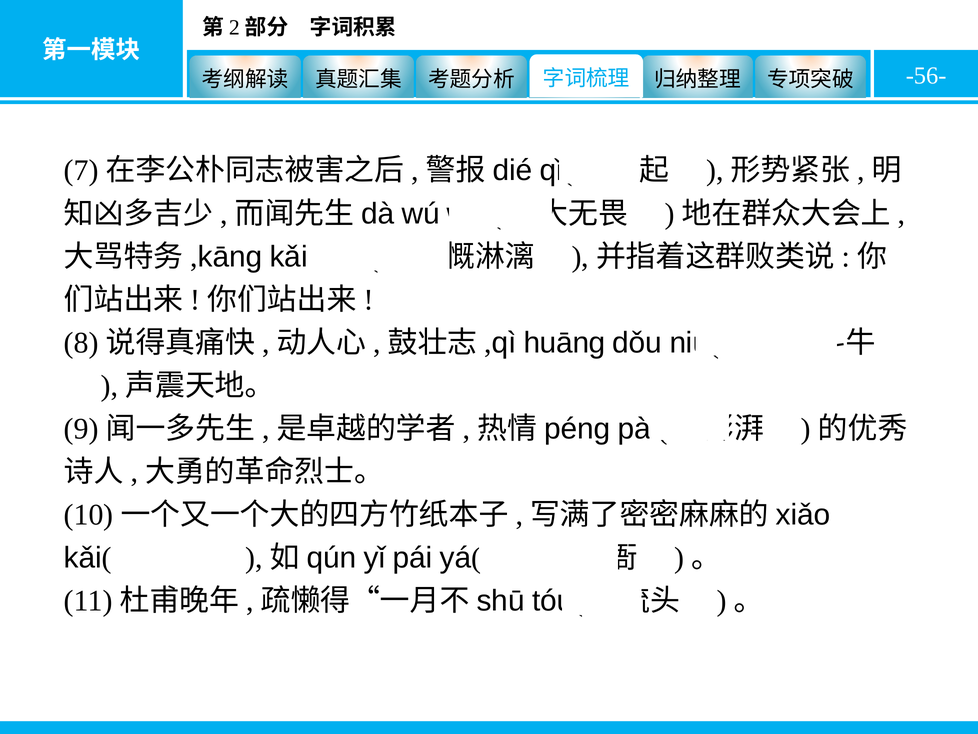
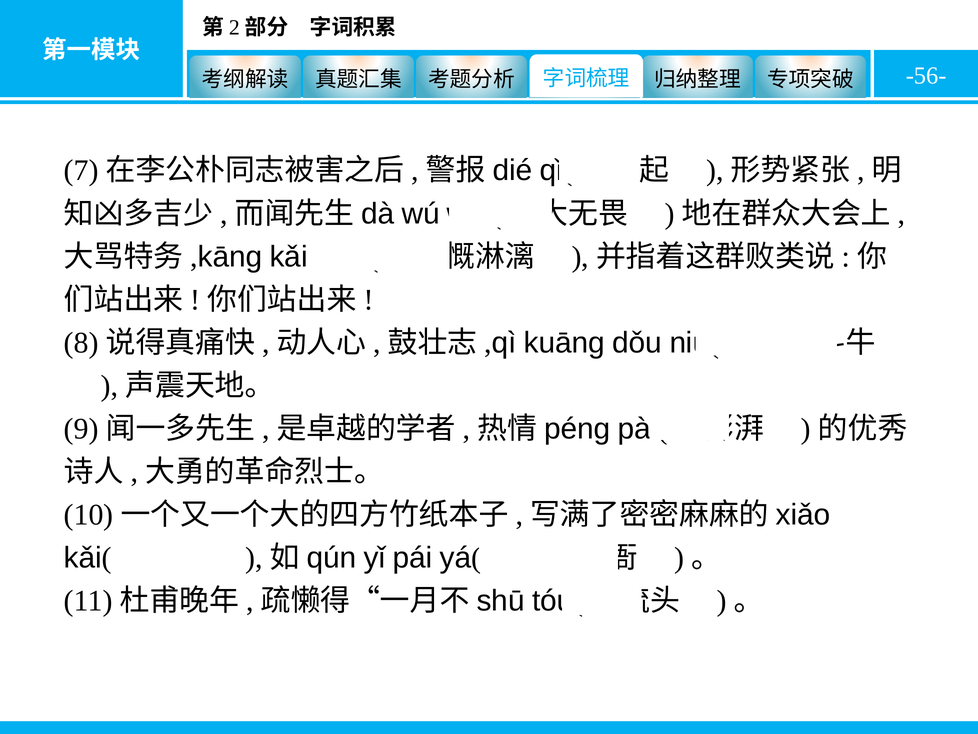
huāng: huāng -> kuāng
